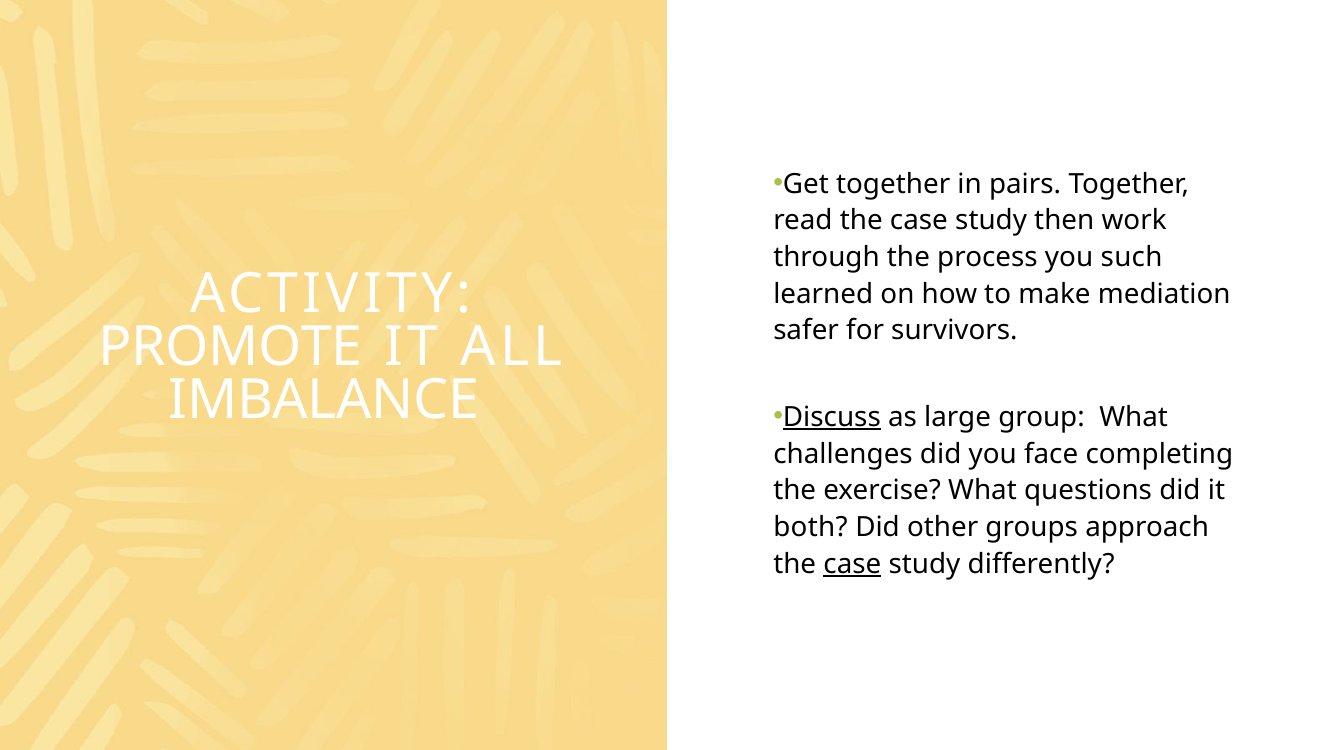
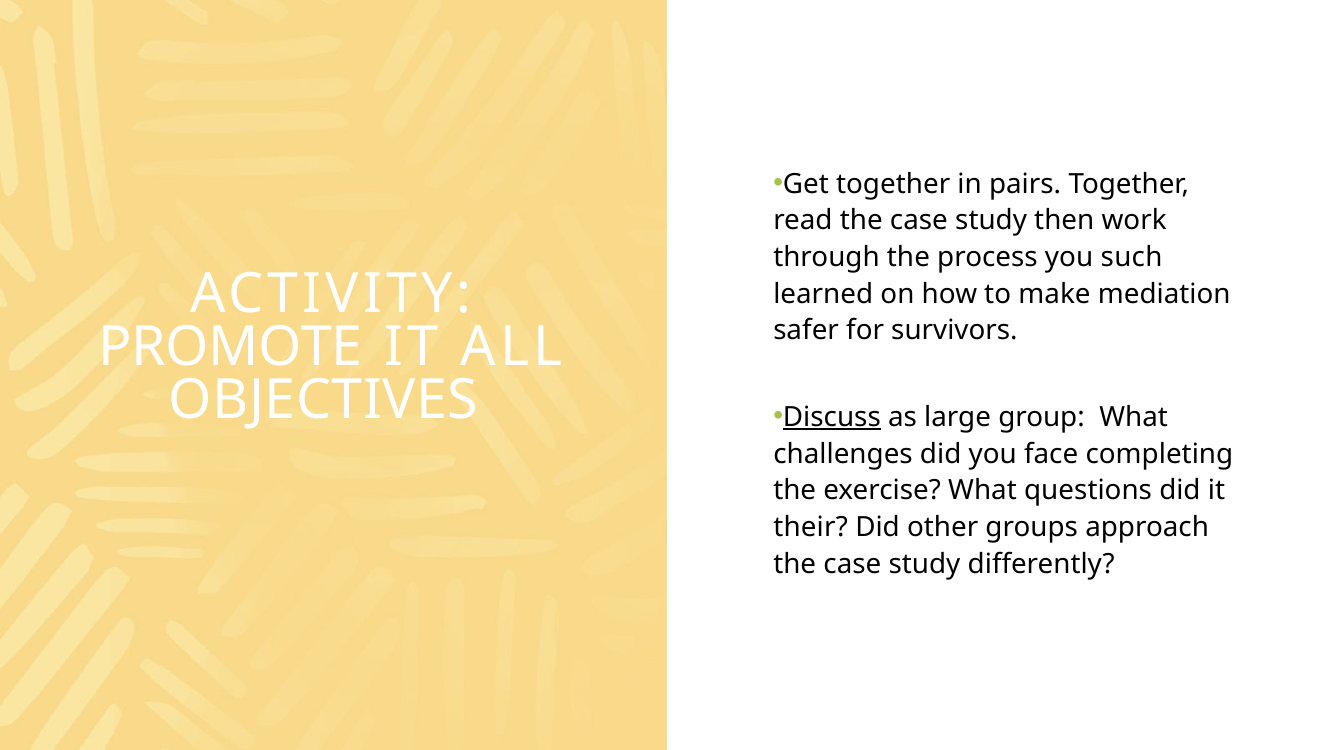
IMBALANCE: IMBALANCE -> OBJECTIVES
both: both -> their
case at (852, 564) underline: present -> none
